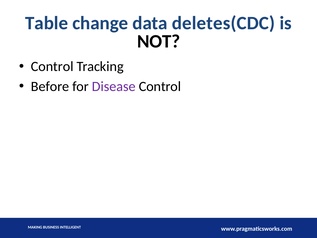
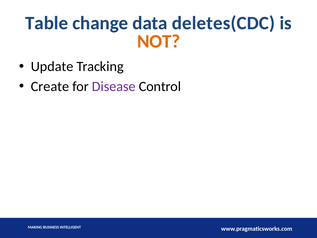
NOT colour: black -> orange
Control at (52, 67): Control -> Update
Before: Before -> Create
